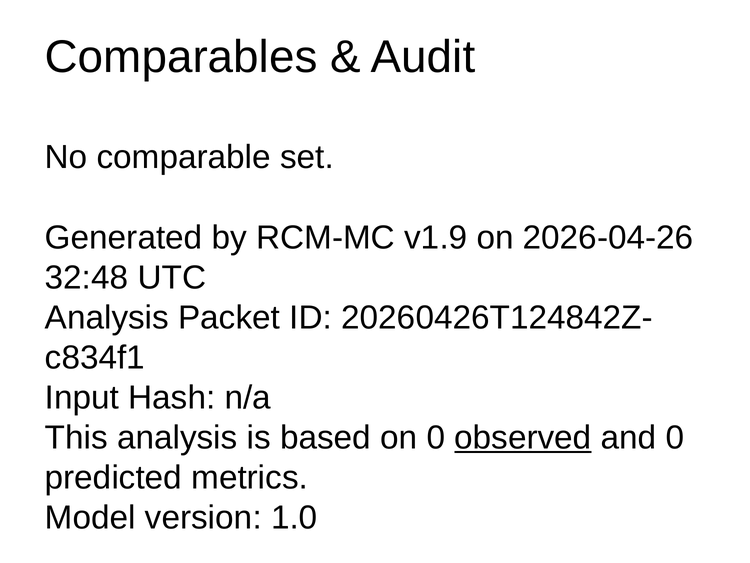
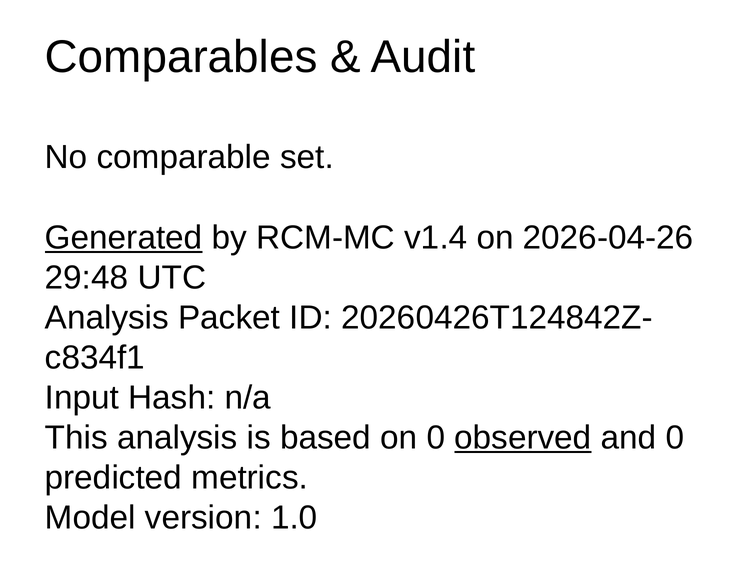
Generated underline: none -> present
v1.9: v1.9 -> v1.4
32:48: 32:48 -> 29:48
